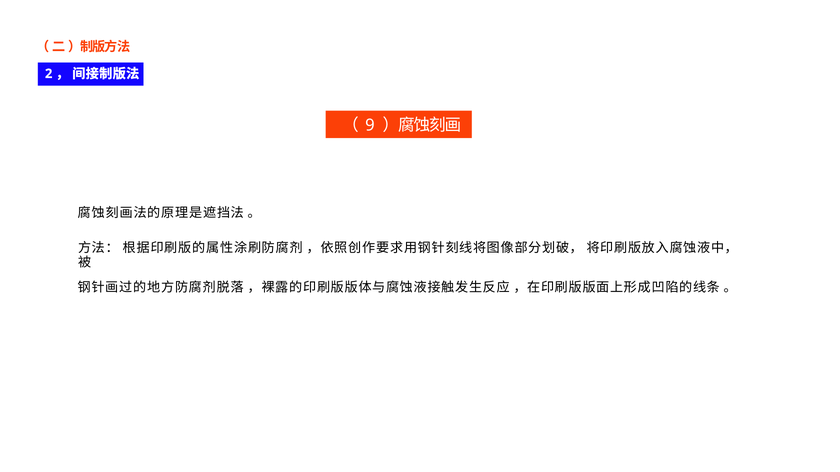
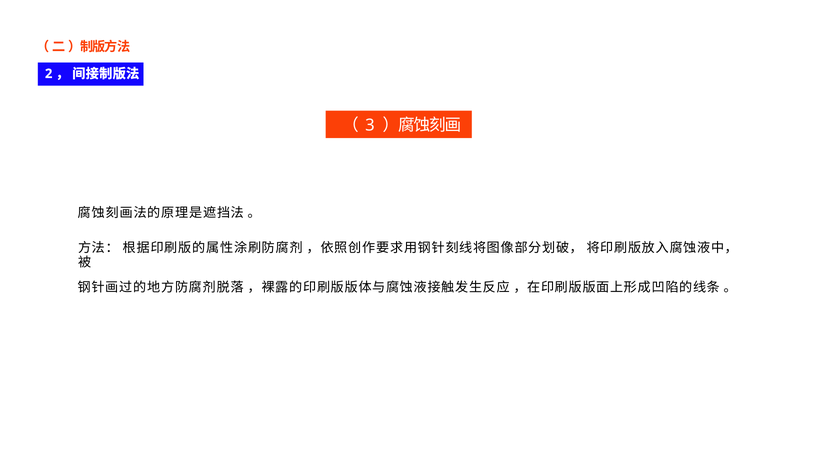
9: 9 -> 3
